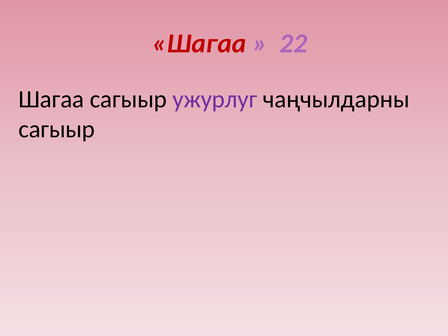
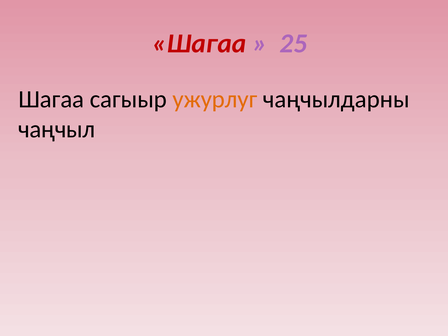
22: 22 -> 25
ужурлуг colour: purple -> orange
сагыыр at (57, 129): сагыыр -> чаңчыл
